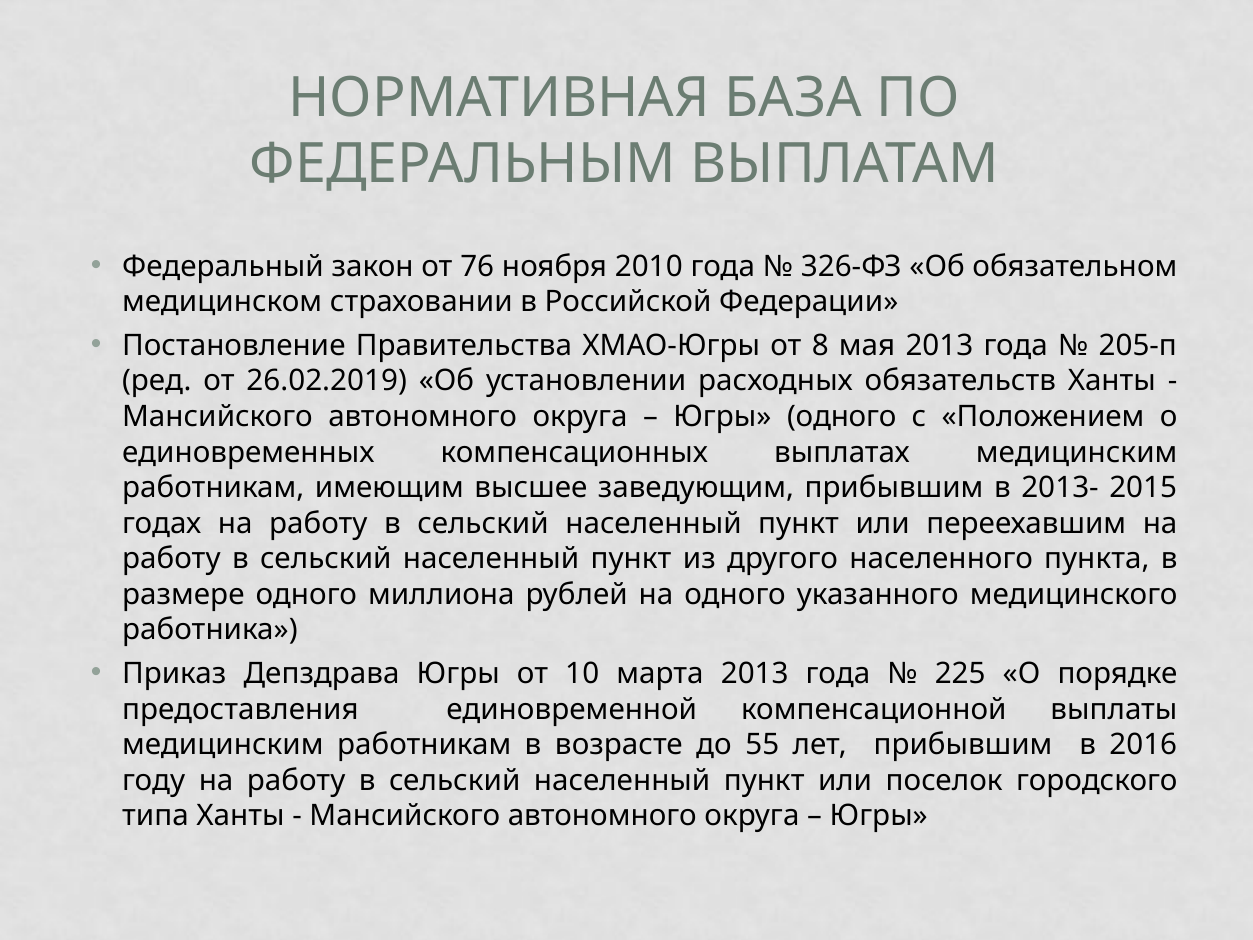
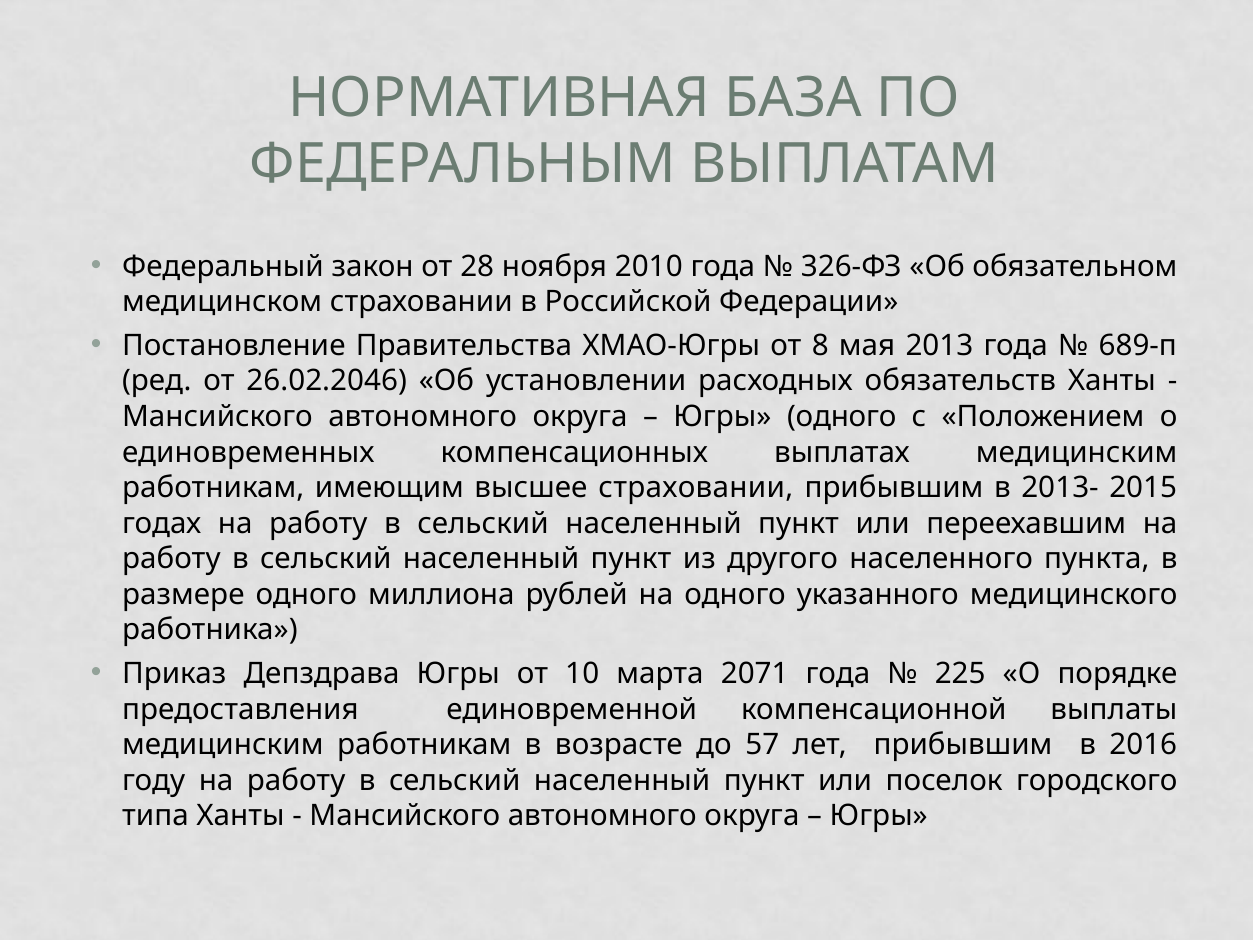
76: 76 -> 28
205-п: 205-п -> 689-п
26.02.2019: 26.02.2019 -> 26.02.2046
высшее заведующим: заведующим -> страховании
марта 2013: 2013 -> 2071
55: 55 -> 57
